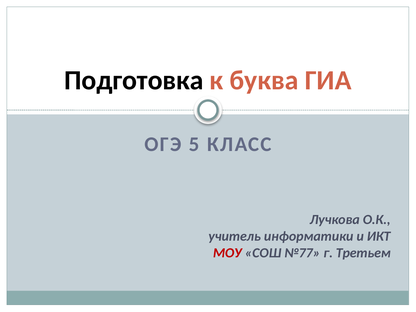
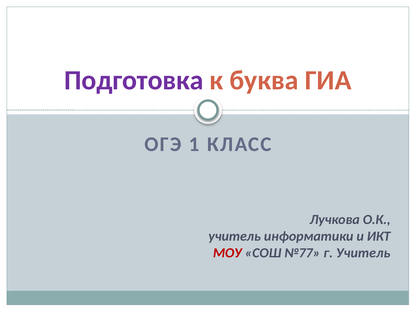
Подготовка colour: black -> purple
5: 5 -> 1
г Третьем: Третьем -> Учитель
